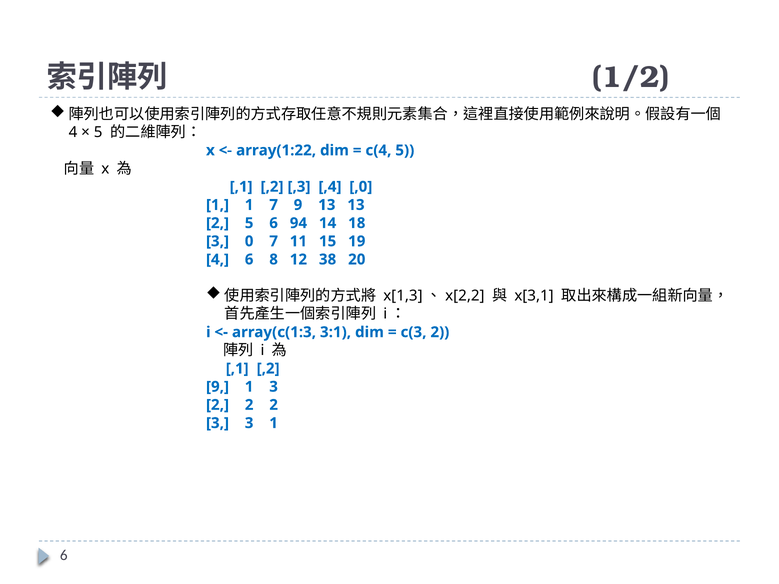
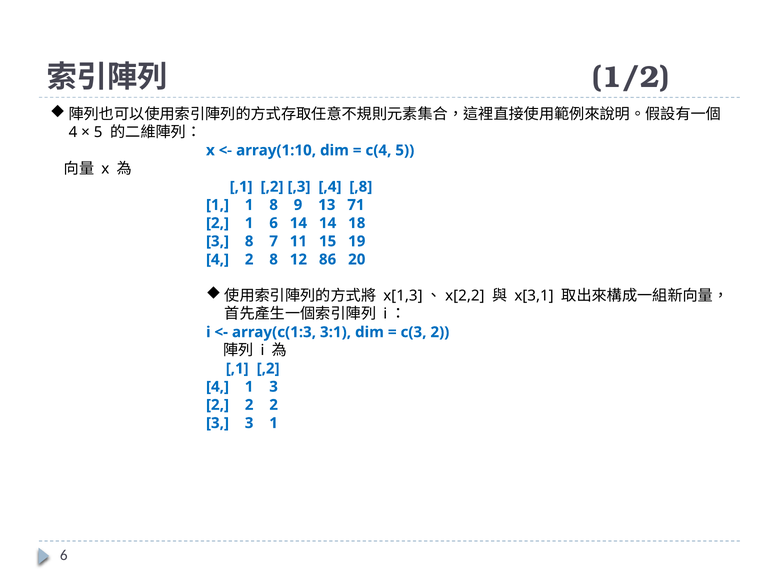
array(1:22: array(1:22 -> array(1:10
,0: ,0 -> ,8
1 7: 7 -> 8
13 13: 13 -> 71
2 5: 5 -> 1
6 94: 94 -> 14
3 0: 0 -> 8
4 6: 6 -> 2
38: 38 -> 86
9 at (218, 387): 9 -> 4
